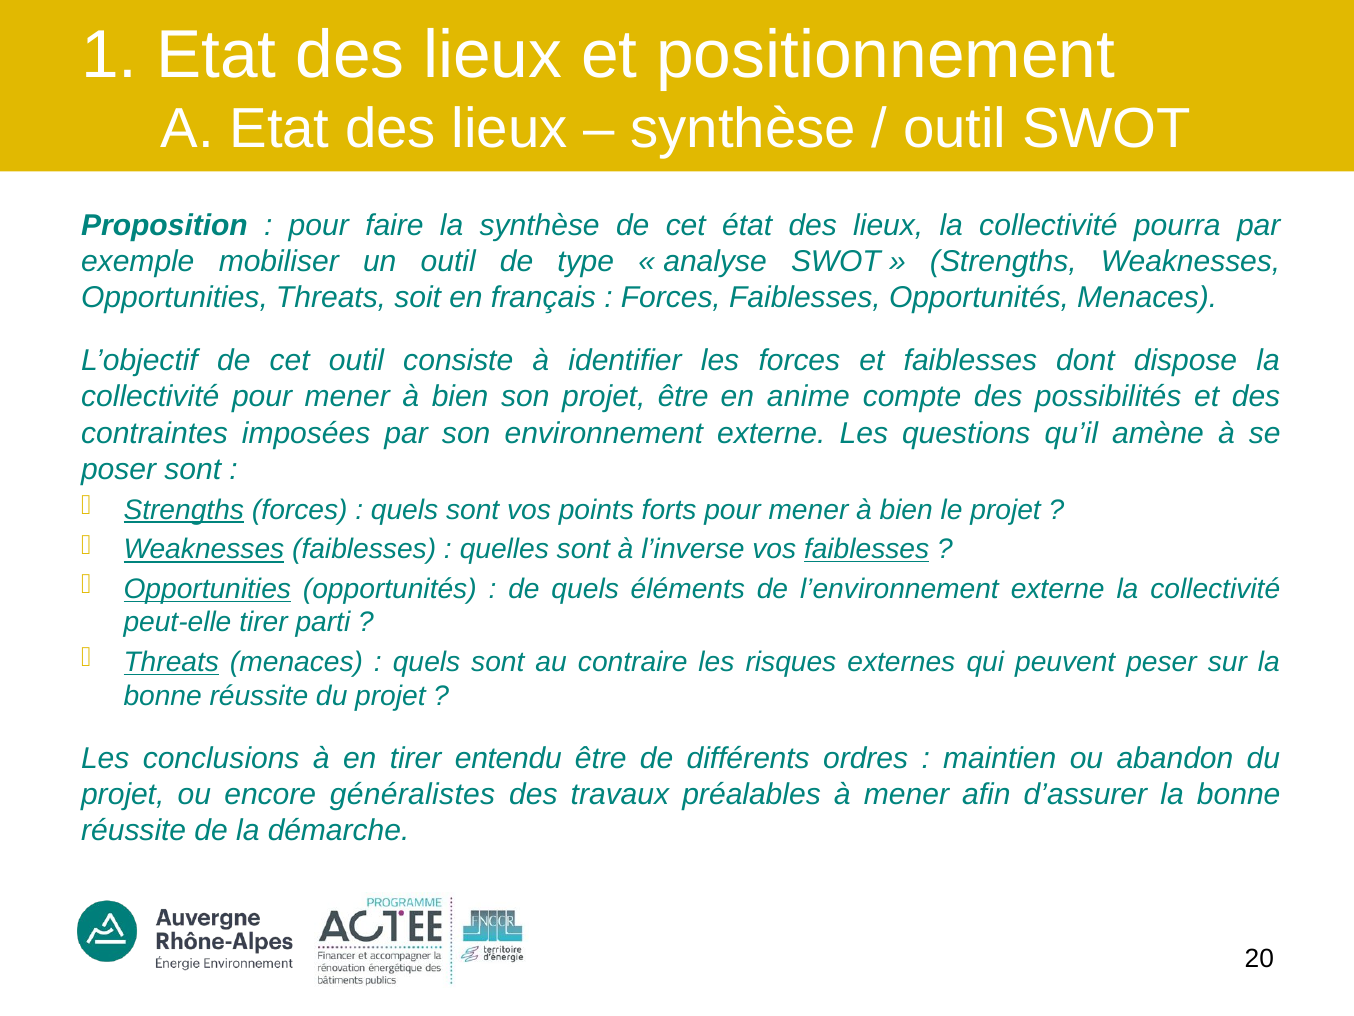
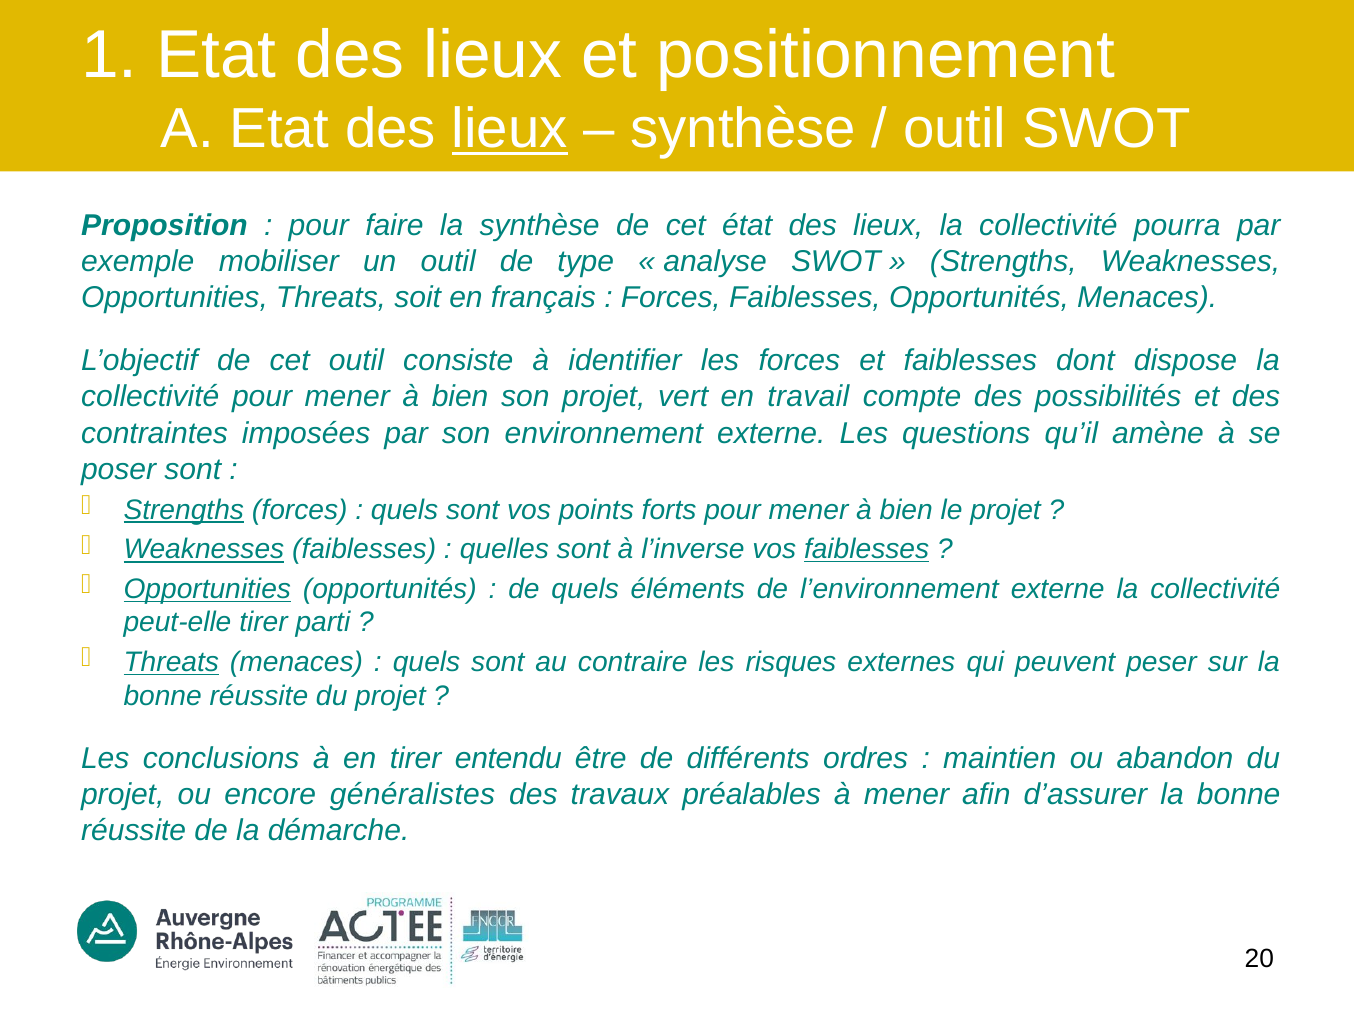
lieux at (510, 129) underline: none -> present
projet être: être -> vert
anime: anime -> travail
